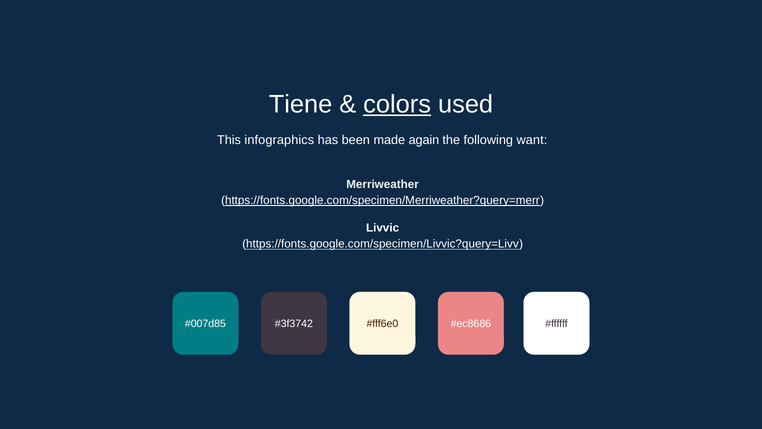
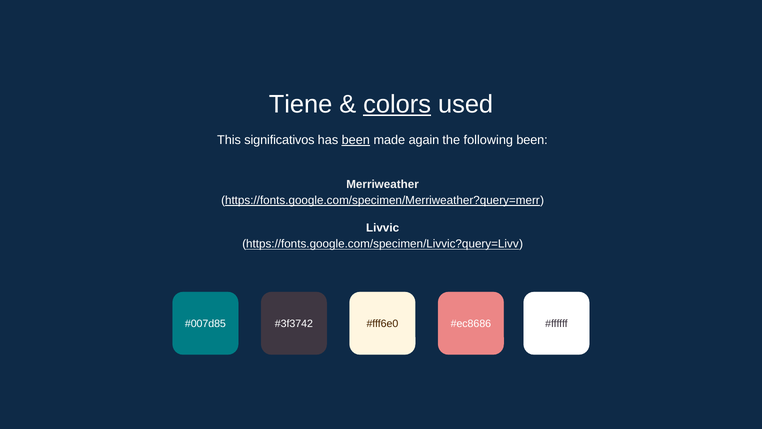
infographics: infographics -> significativos
been at (356, 140) underline: none -> present
following want: want -> been
